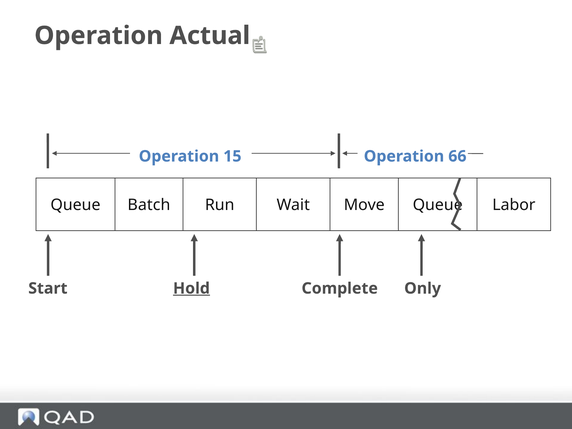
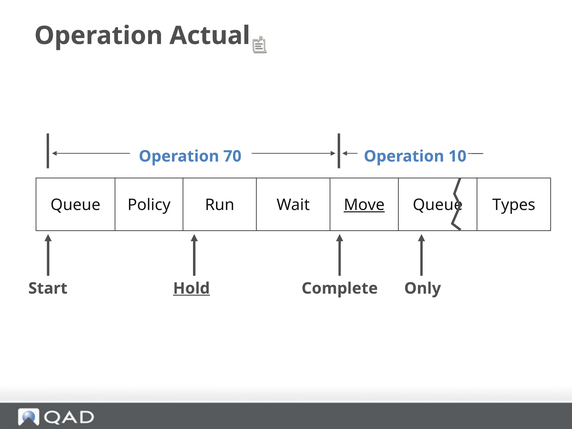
15: 15 -> 70
66: 66 -> 10
Batch: Batch -> Policy
Move underline: none -> present
Labor: Labor -> Types
